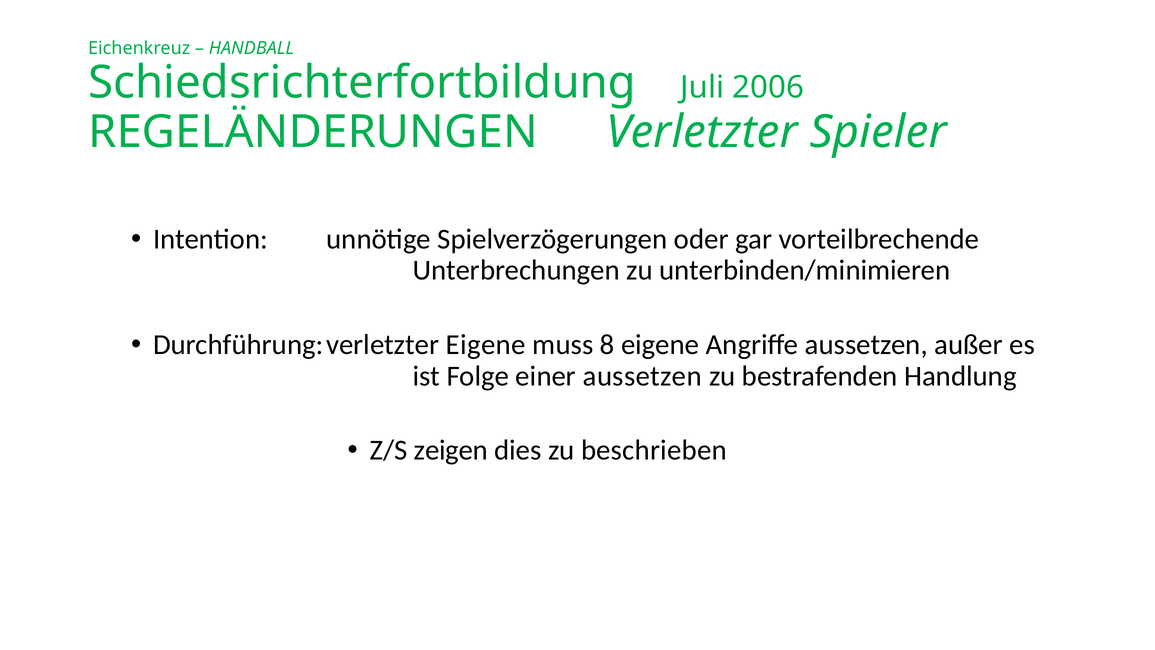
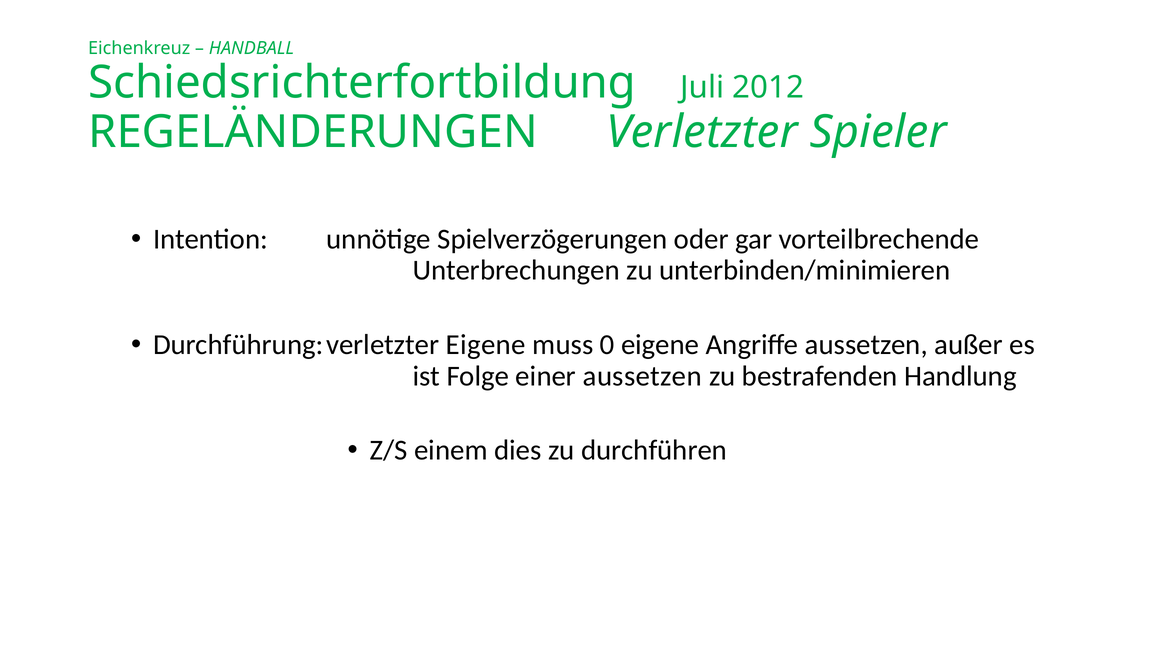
2006: 2006 -> 2012
8: 8 -> 0
zeigen: zeigen -> einem
beschrieben: beschrieben -> durchführen
